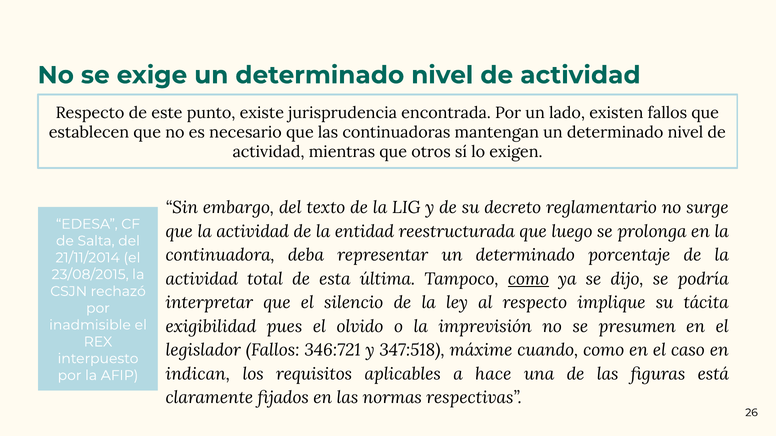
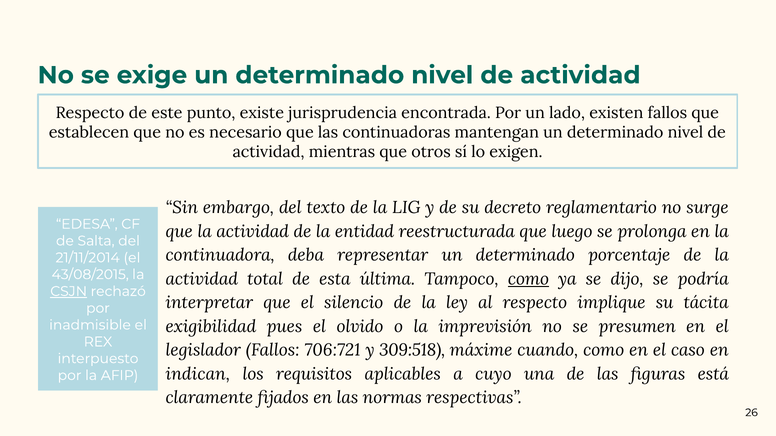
23/08/2015: 23/08/2015 -> 43/08/2015
CSJN underline: none -> present
346:721: 346:721 -> 706:721
347:518: 347:518 -> 309:518
hace: hace -> cuyo
